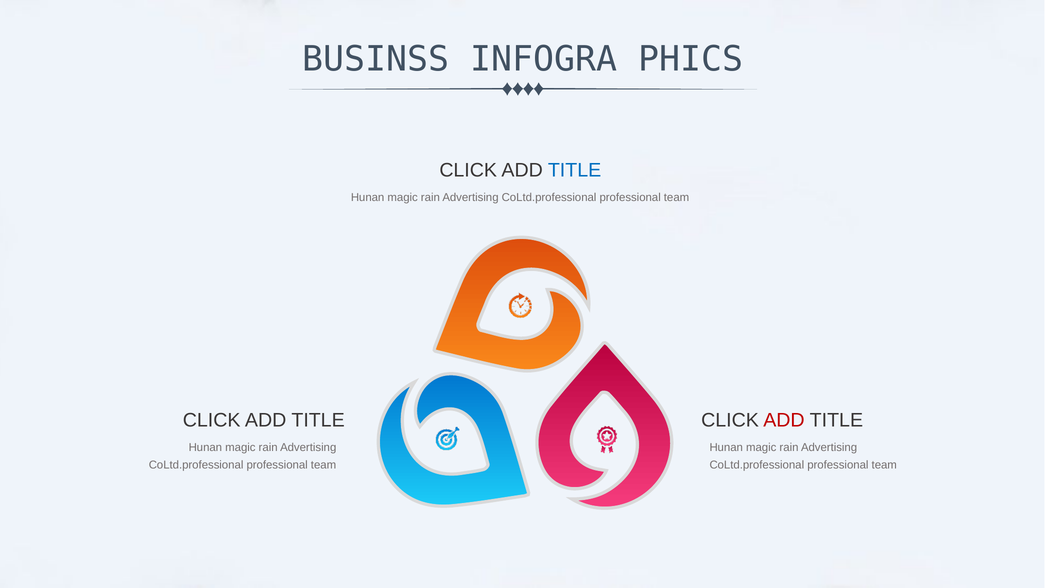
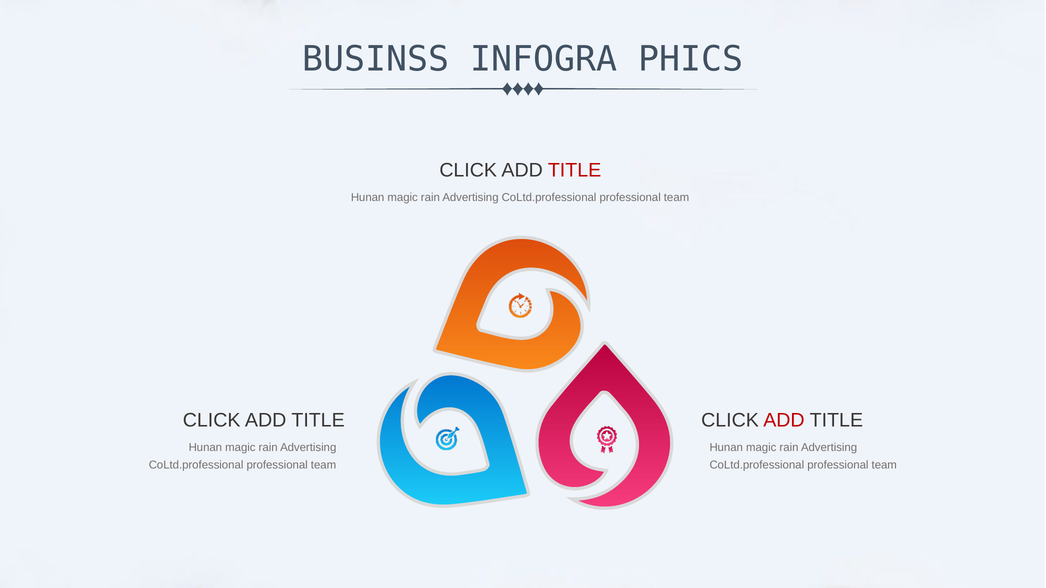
TITLE at (575, 170) colour: blue -> red
